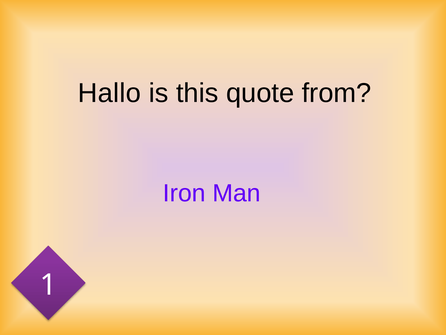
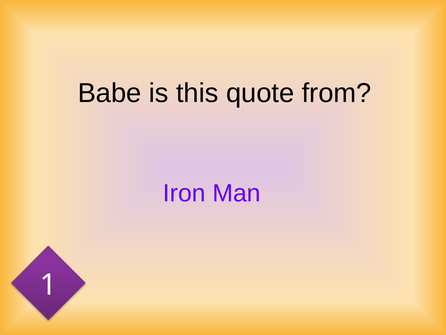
Hallo: Hallo -> Babe
